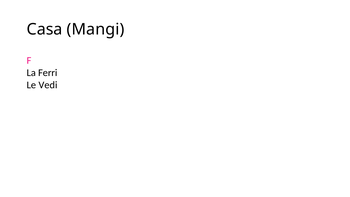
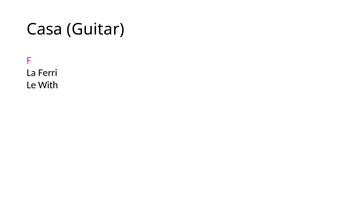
Mangi: Mangi -> Guitar
Vedi: Vedi -> With
